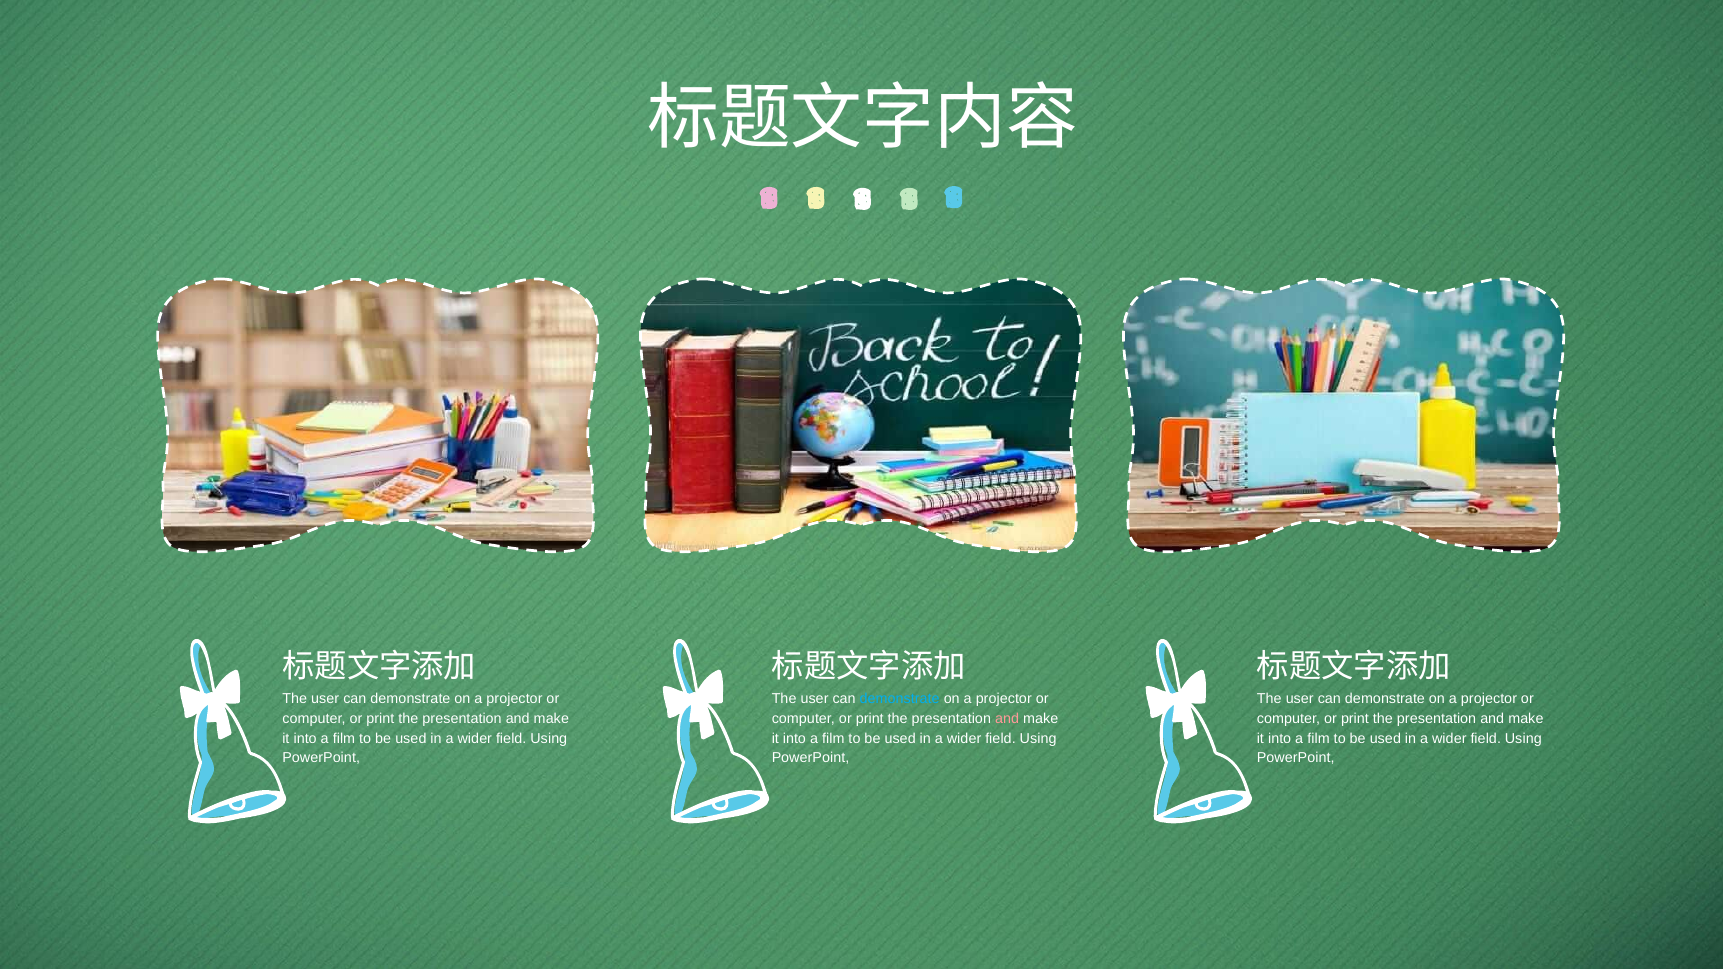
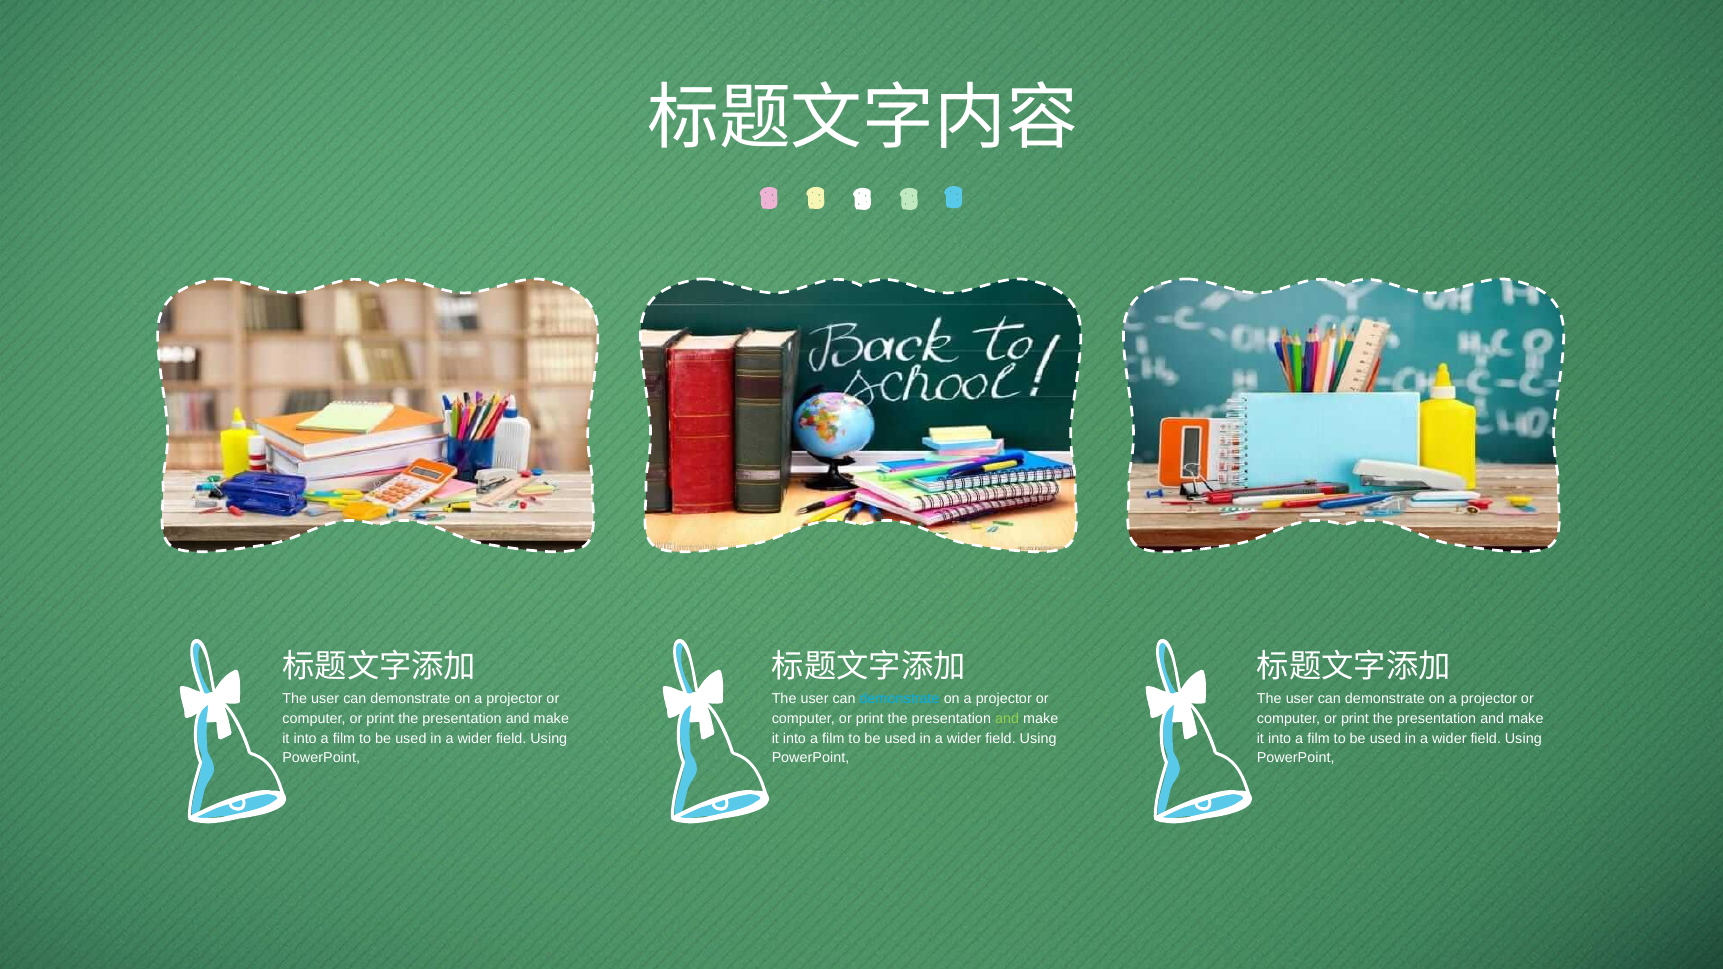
and at (1007, 719) colour: pink -> light green
